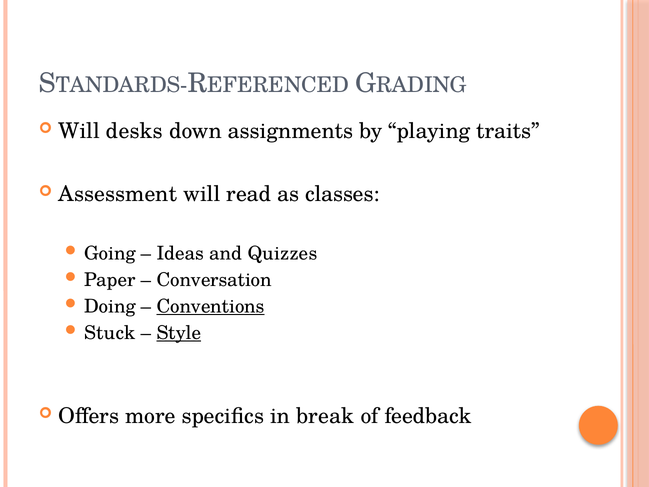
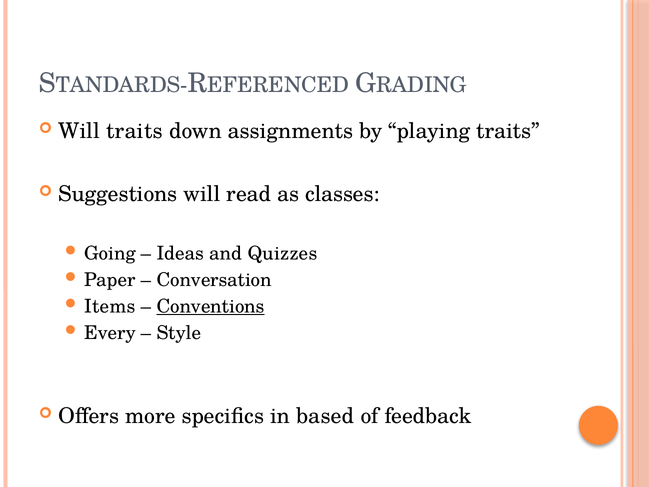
Will desks: desks -> traits
Assessment: Assessment -> Suggestions
Doing: Doing -> Items
Stuck: Stuck -> Every
Style underline: present -> none
break: break -> based
